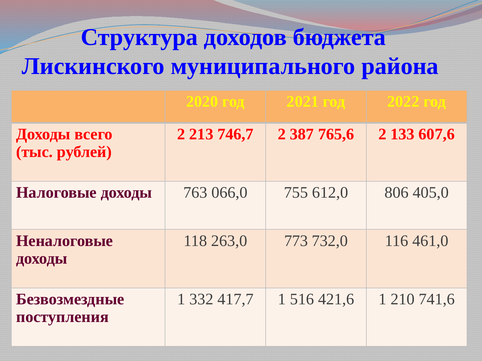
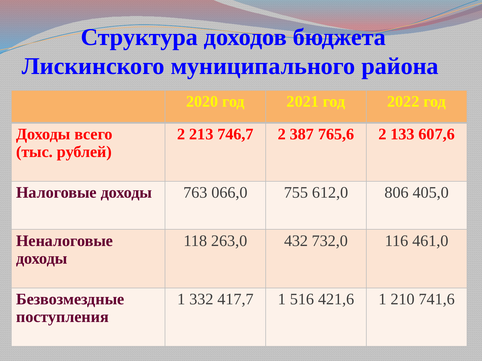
773: 773 -> 432
